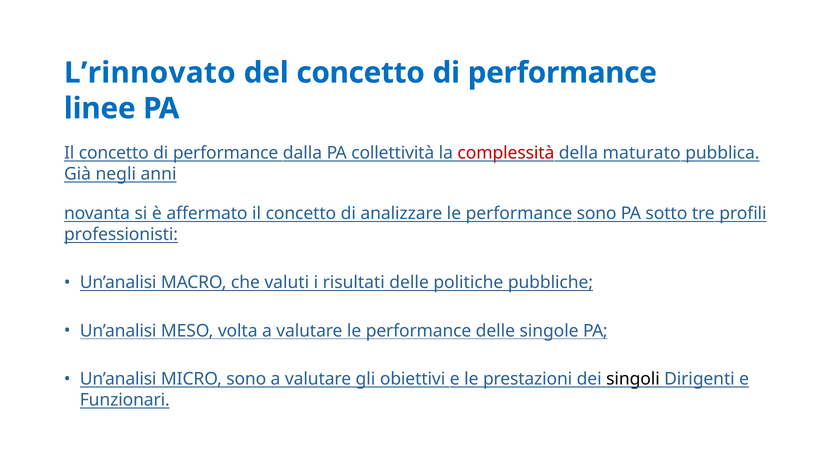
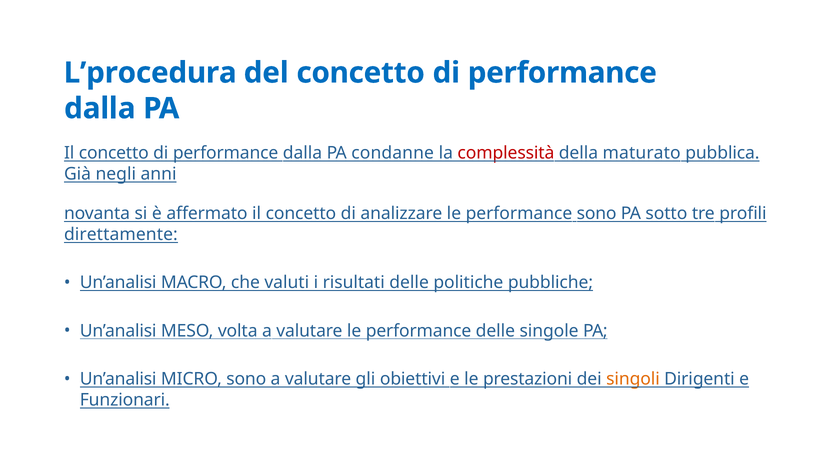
L’rinnovato: L’rinnovato -> L’procedura
linee at (100, 109): linee -> dalla
collettività: collettività -> condanne
professionisti: professionisti -> direttamente
singoli colour: black -> orange
